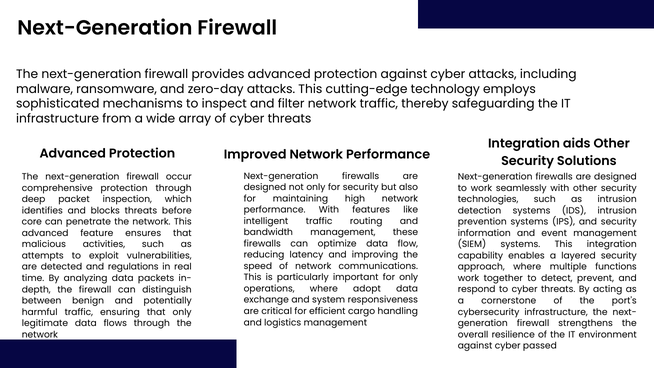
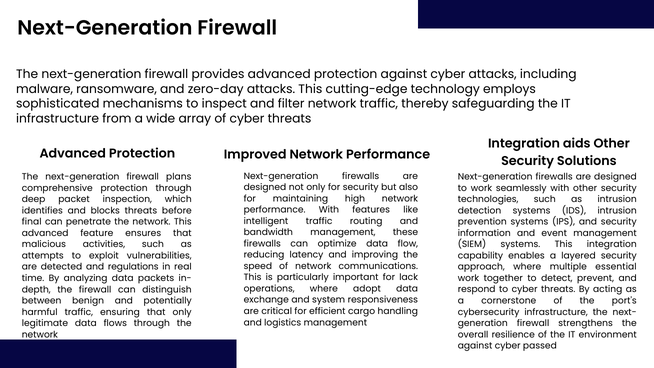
occur: occur -> plans
core: core -> final
functions: functions -> essential
for only: only -> lack
